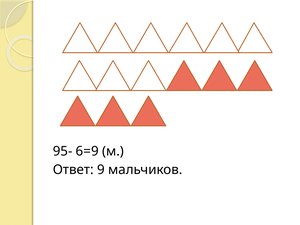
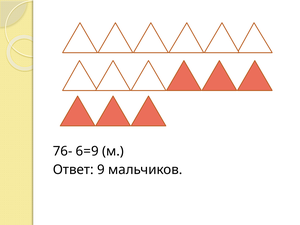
95-: 95- -> 76-
